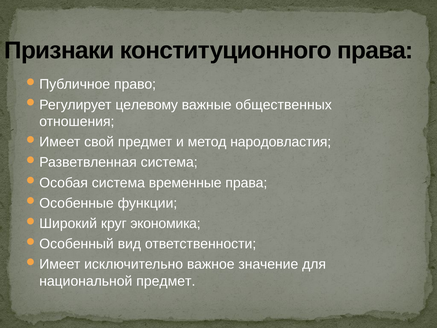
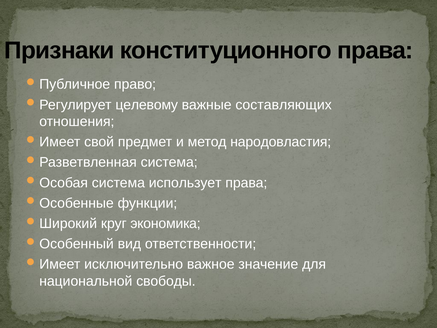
общественных: общественных -> составляющих
временные: временные -> использует
национальной предмет: предмет -> свободы
